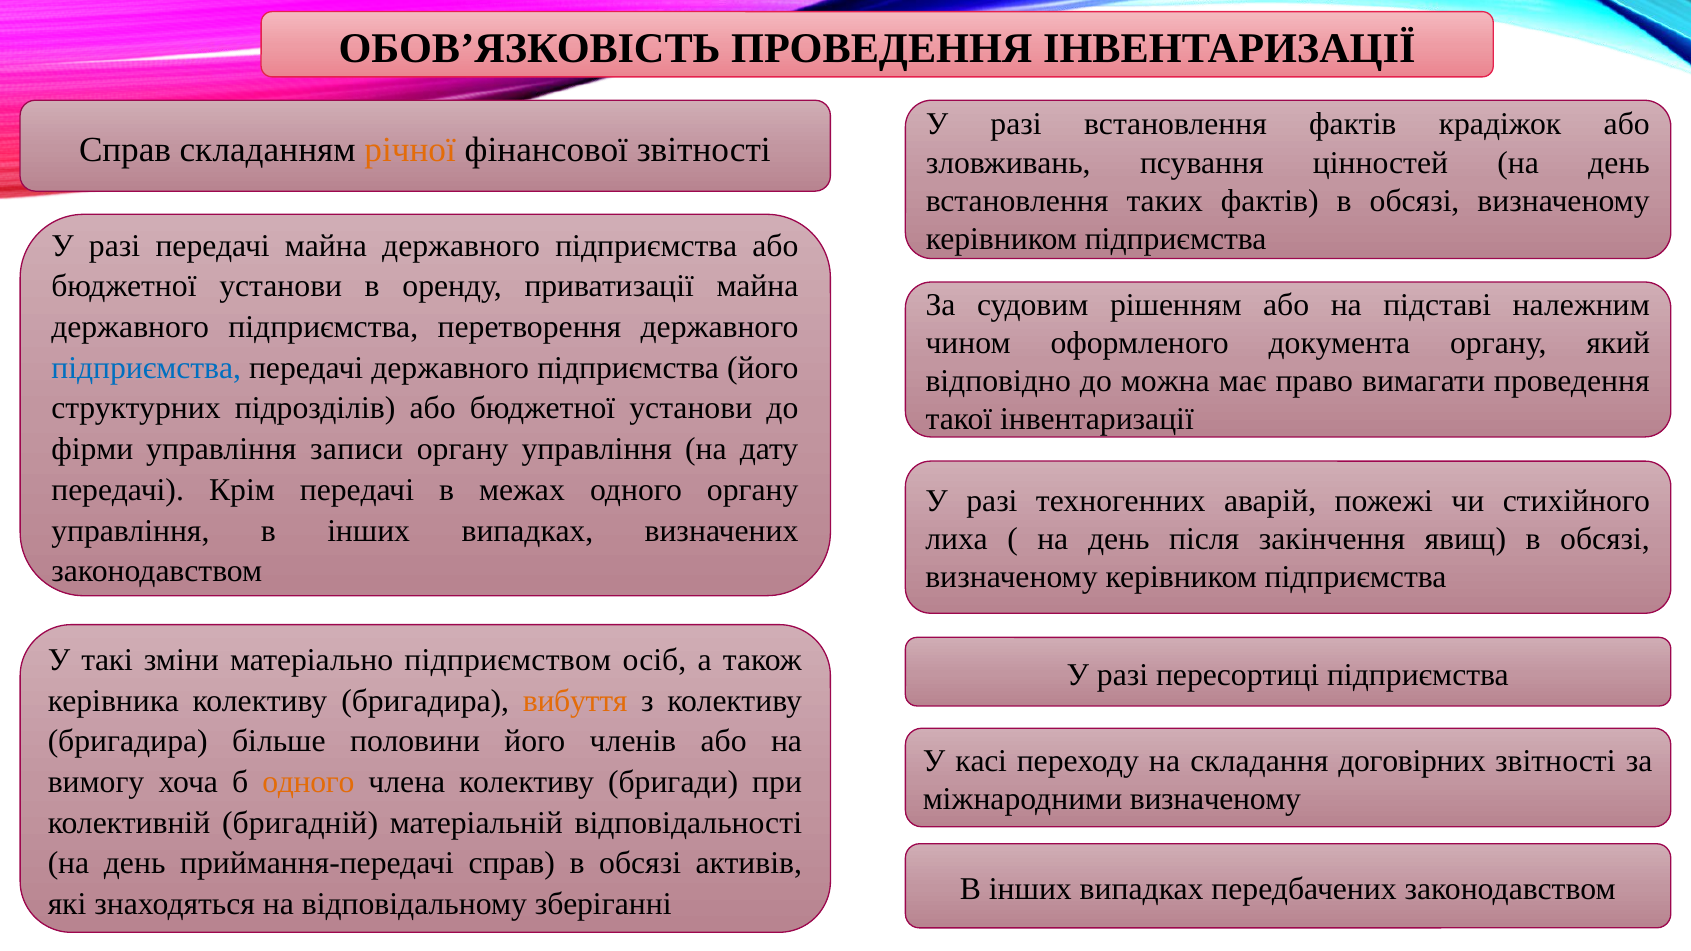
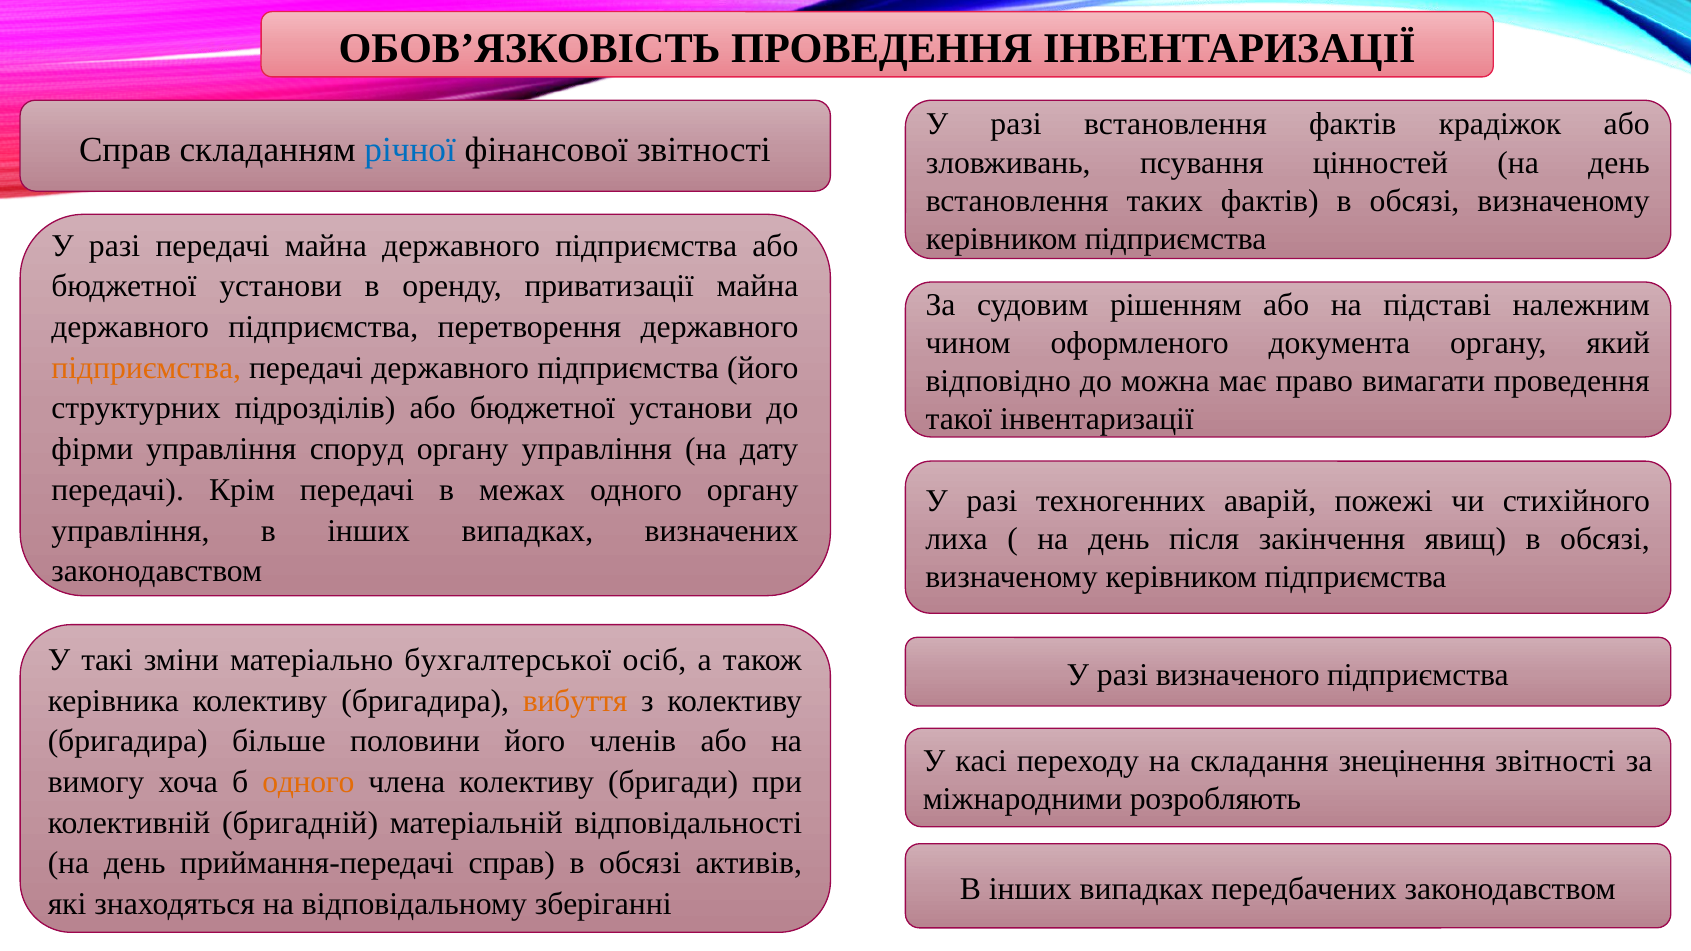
річної colour: orange -> blue
підприємства at (146, 368) colour: blue -> orange
записи: записи -> споруд
підприємством: підприємством -> бухгалтерської
пересортиці: пересортиці -> визначеного
договірних: договірних -> знецінення
міжнародними визначеному: визначеному -> розробляють
